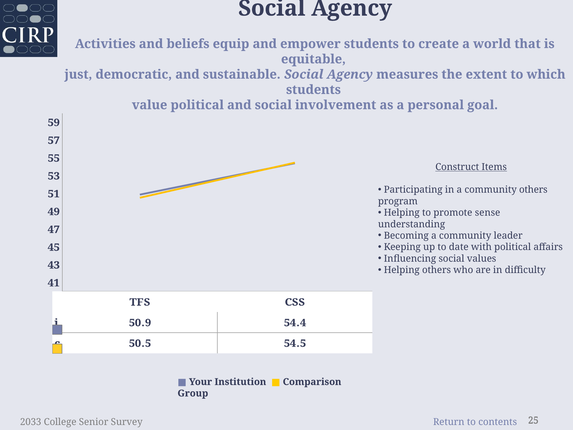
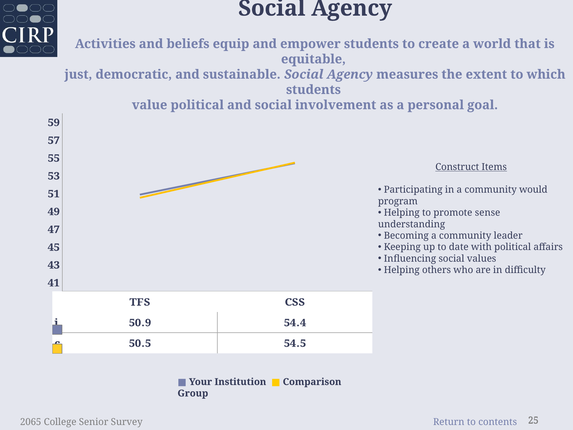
community others: others -> would
2033: 2033 -> 2065
